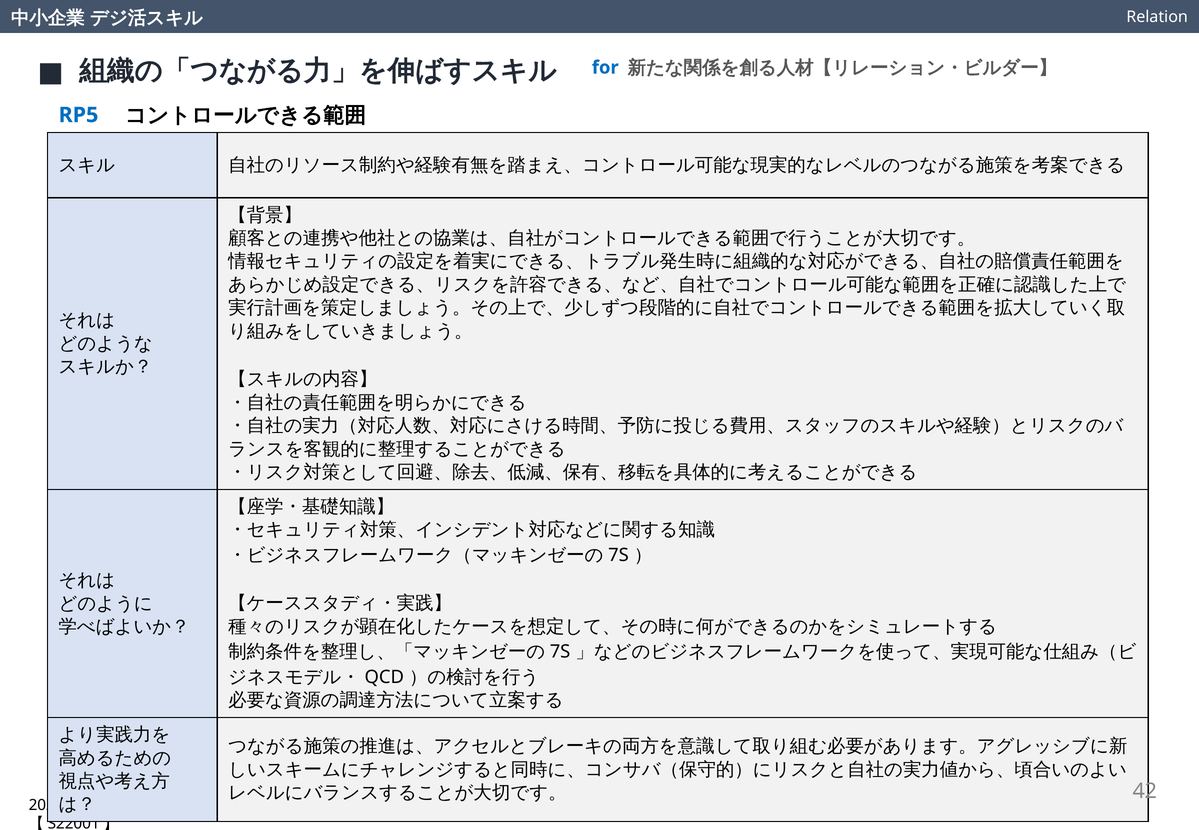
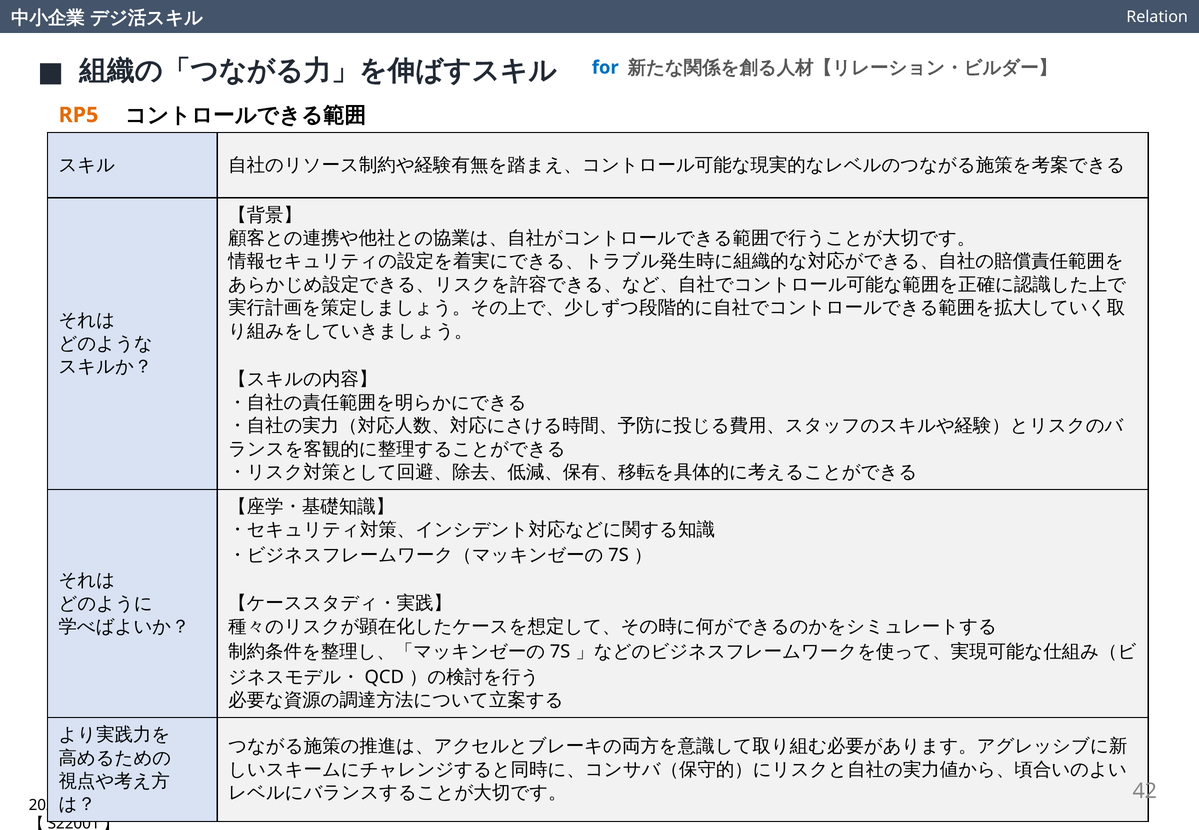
RP5 colour: blue -> orange
